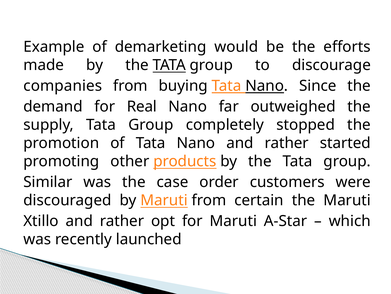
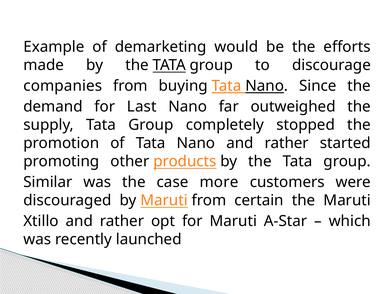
Real: Real -> Last
order: order -> more
